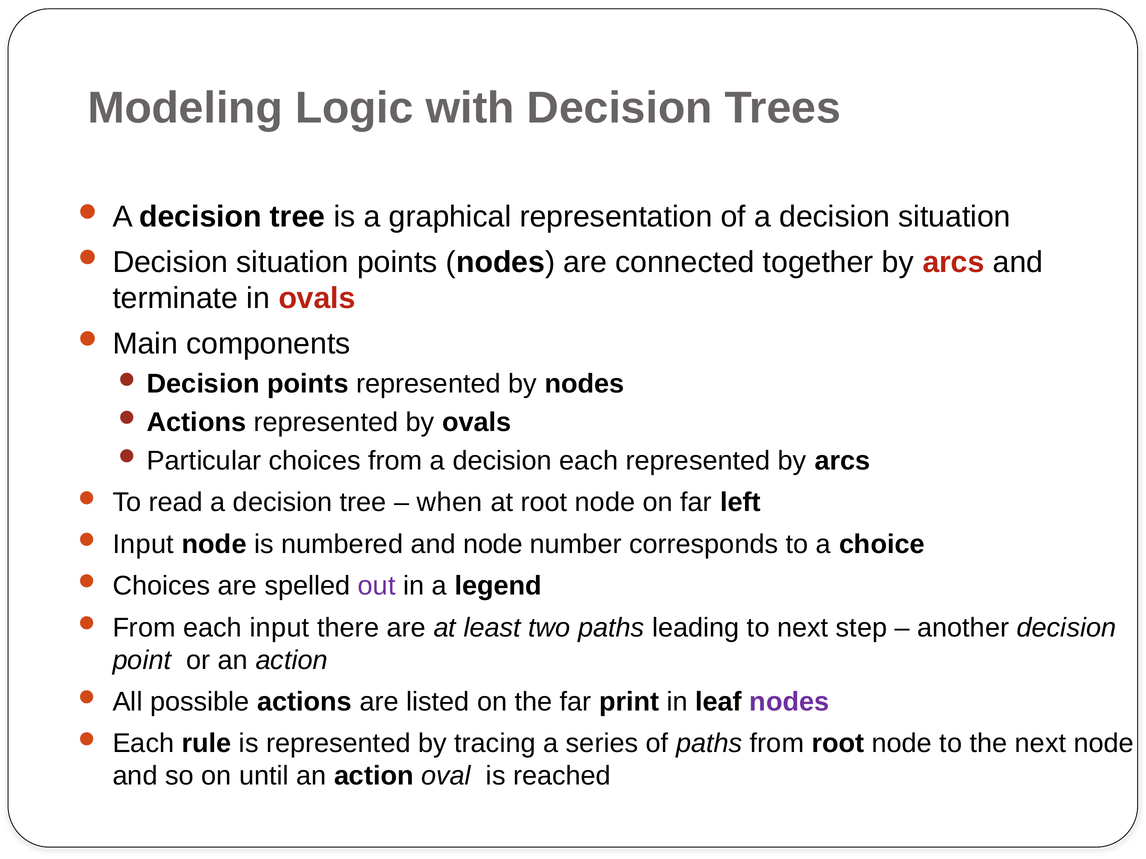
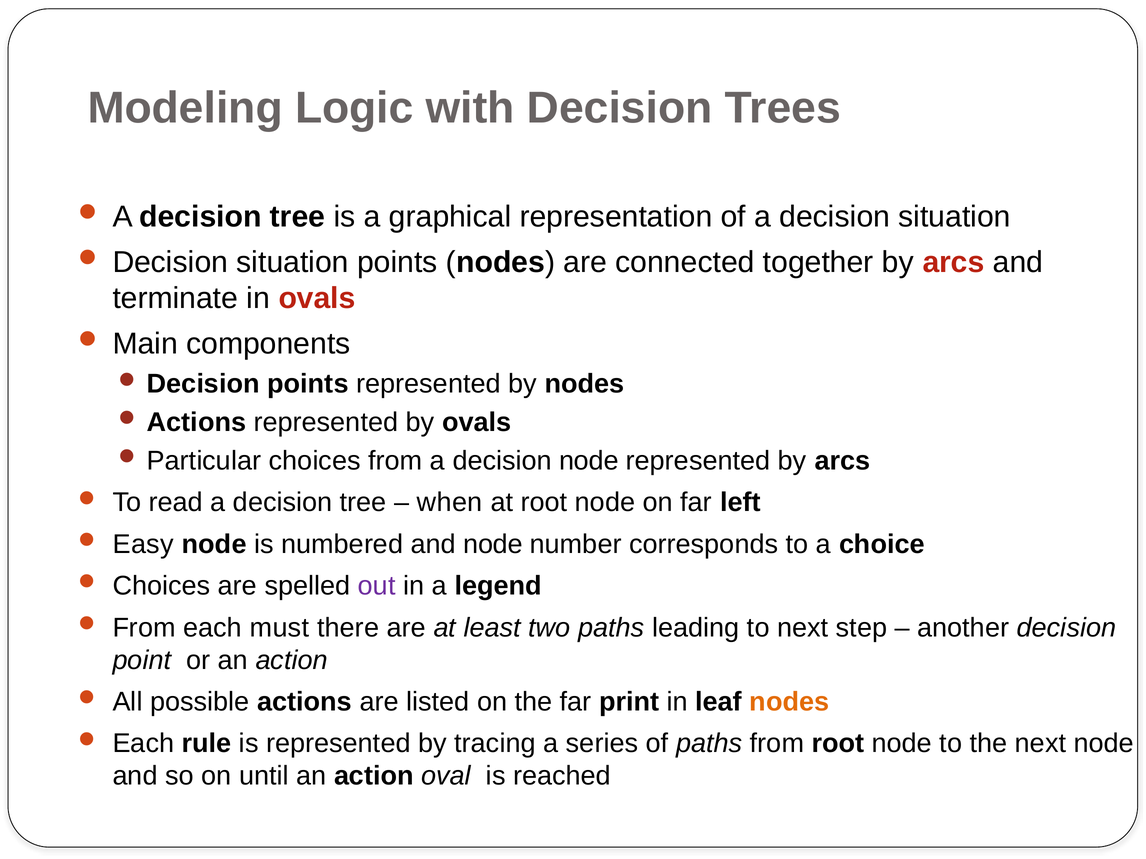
decision each: each -> node
Input at (143, 545): Input -> Easy
each input: input -> must
nodes at (789, 702) colour: purple -> orange
